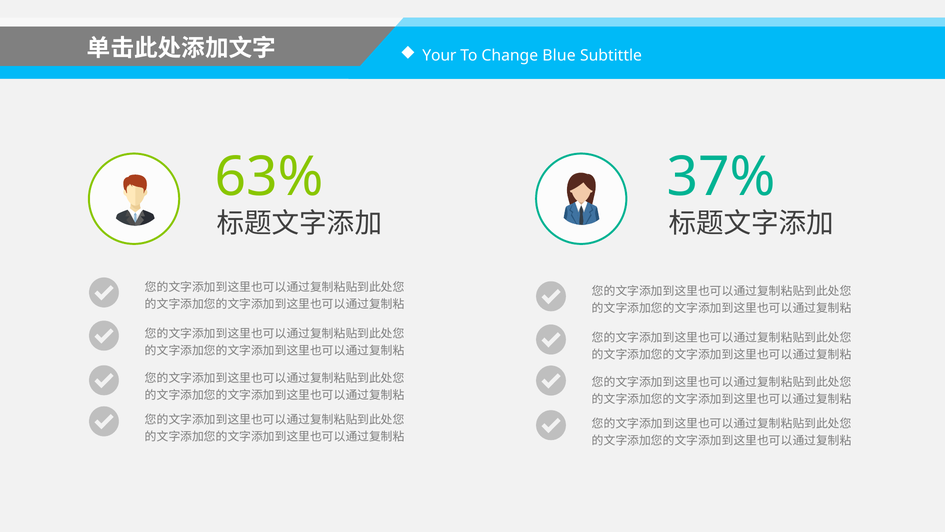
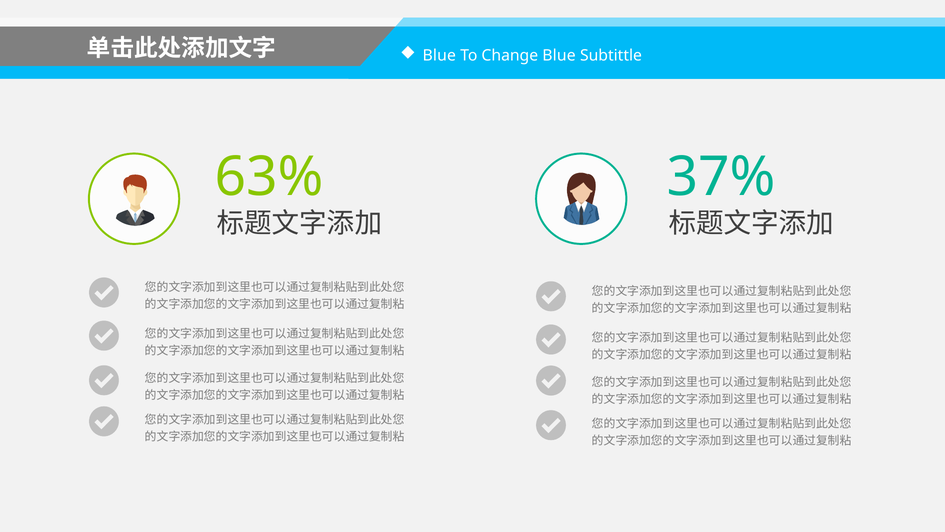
Your at (439, 56): Your -> Blue
